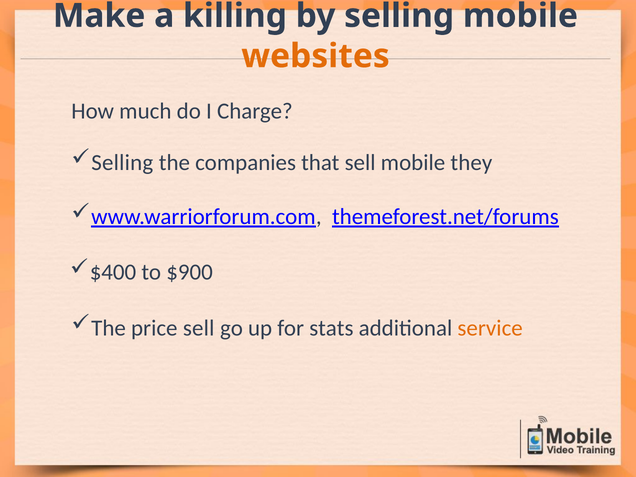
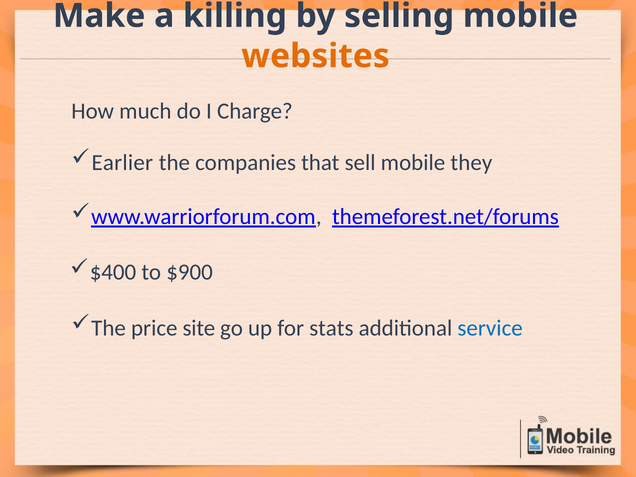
Selling at (122, 163): Selling -> Earlier
price sell: sell -> site
service colour: orange -> blue
